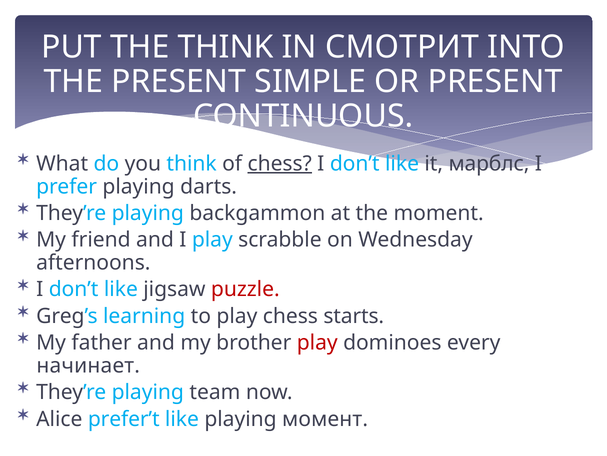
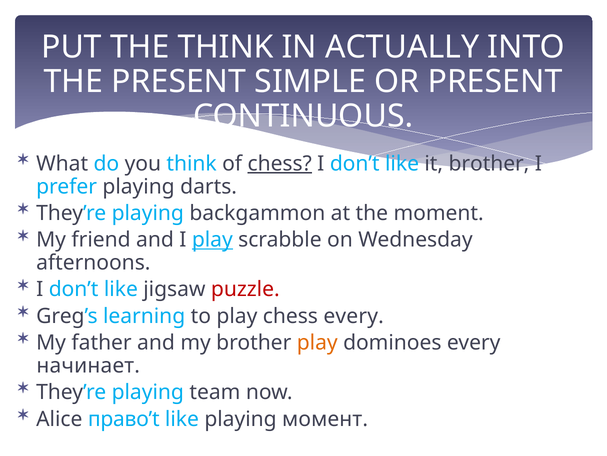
СМОТРИТ: СМОТРИТ -> ACTUALLY
it марблс: марблс -> brother
play at (212, 240) underline: none -> present
chess starts: starts -> every
play at (317, 342) colour: red -> orange
prefer’t: prefer’t -> право’t
